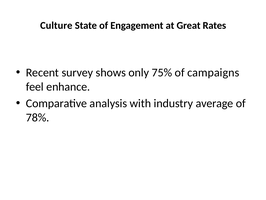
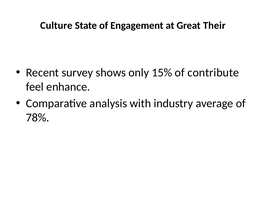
Rates: Rates -> Their
75%: 75% -> 15%
campaigns: campaigns -> contribute
